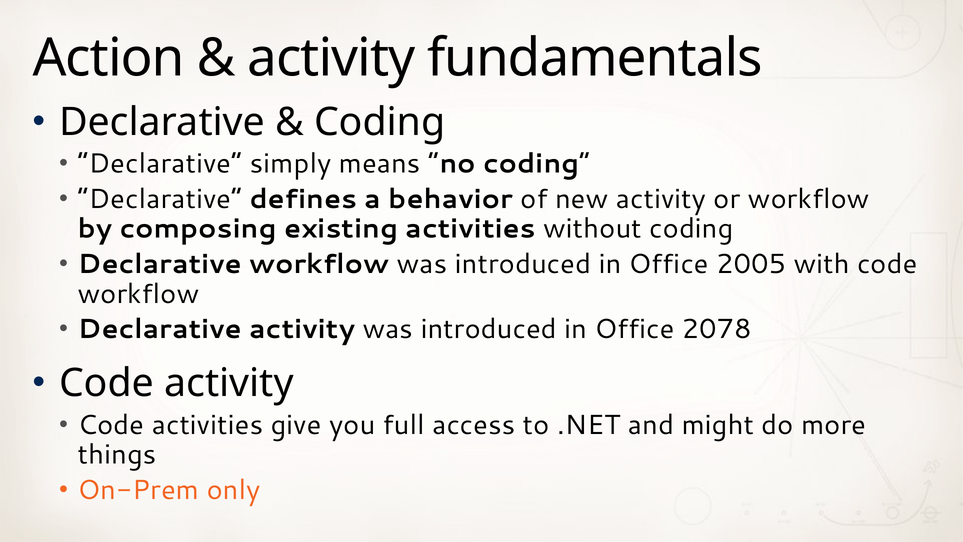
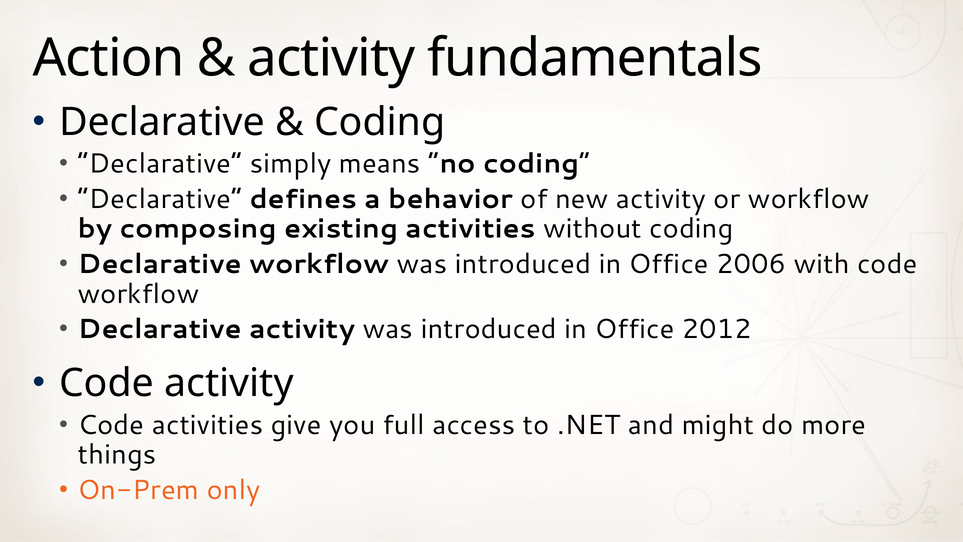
2005: 2005 -> 2006
2078: 2078 -> 2012
